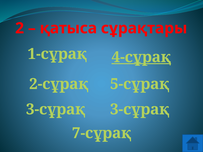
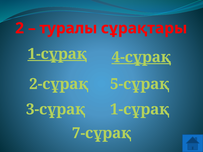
қатыса: қатыса -> туралы
1-сұрақ at (57, 54) underline: none -> present
3-сұрақ at (140, 110): 3-сұрақ -> 1-сұрақ
